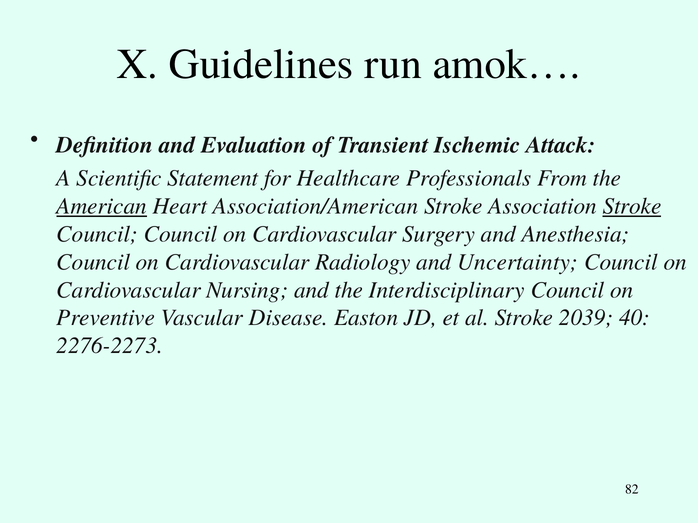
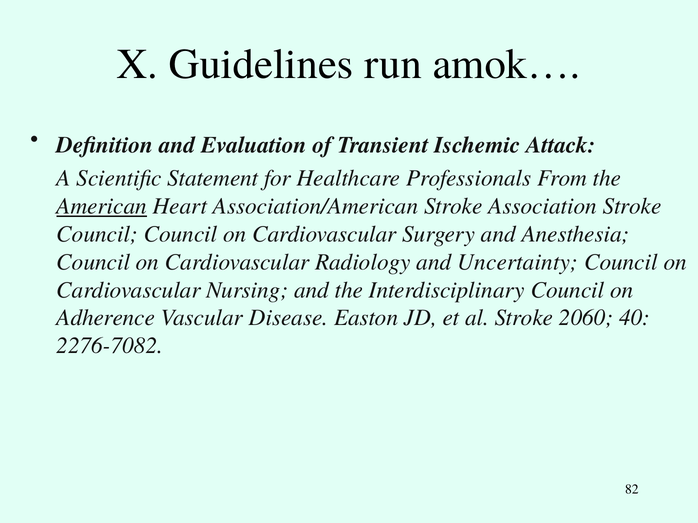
Stroke at (632, 206) underline: present -> none
Preventive: Preventive -> Adherence
2039: 2039 -> 2060
2276-2273: 2276-2273 -> 2276-7082
